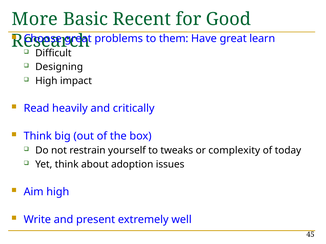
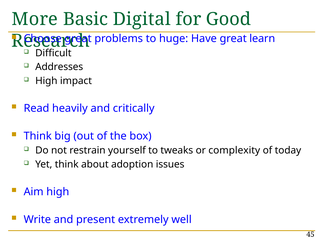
Recent: Recent -> Digital
them: them -> huge
Designing: Designing -> Addresses
